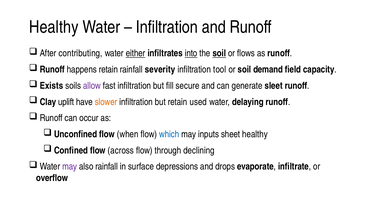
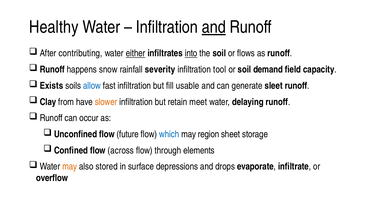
and at (214, 27) underline: none -> present
soil at (219, 53) underline: present -> none
happens retain: retain -> snow
allow colour: purple -> blue
secure: secure -> usable
uplift: uplift -> from
used: used -> meet
when: when -> future
inputs: inputs -> region
sheet healthy: healthy -> storage
declining: declining -> elements
may at (70, 167) colour: purple -> orange
also rainfall: rainfall -> stored
